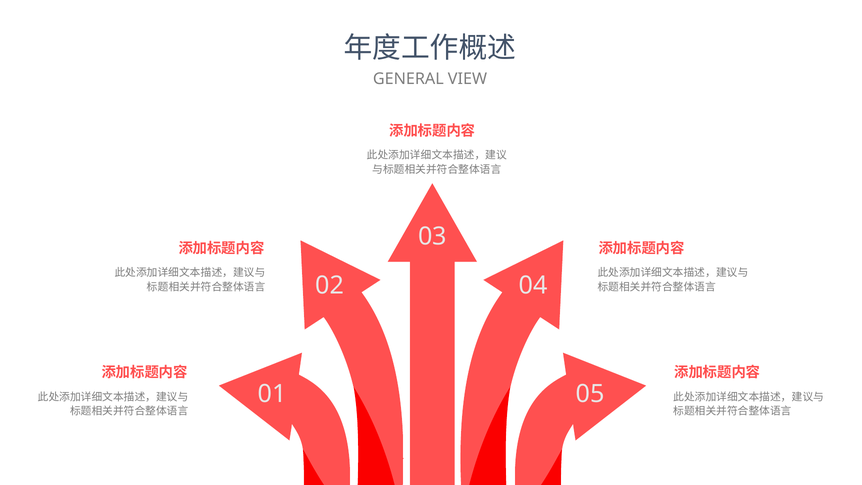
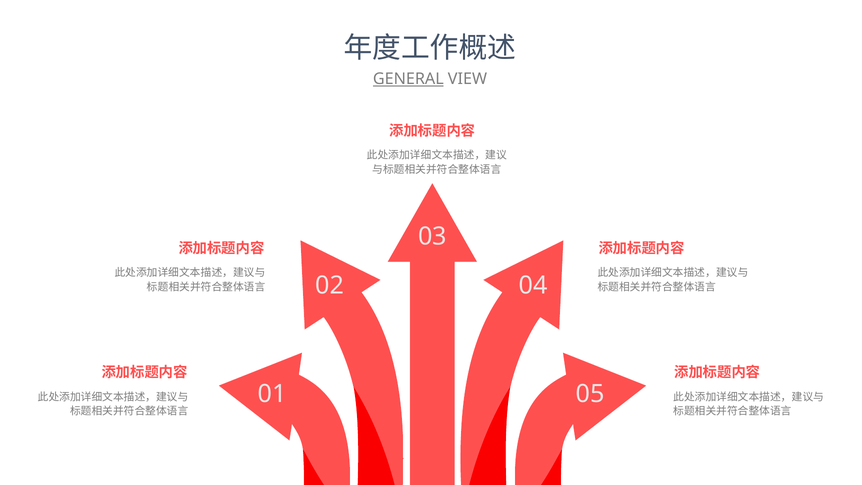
GENERAL underline: none -> present
